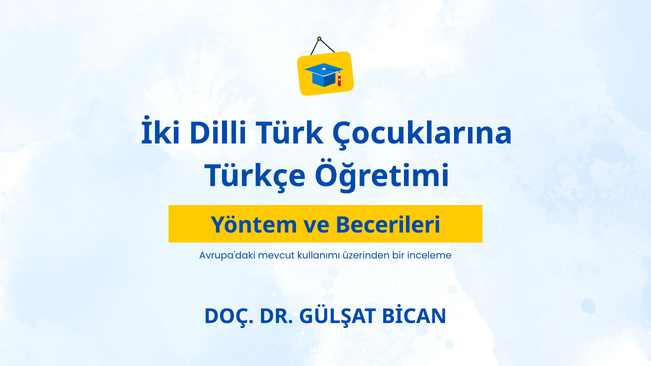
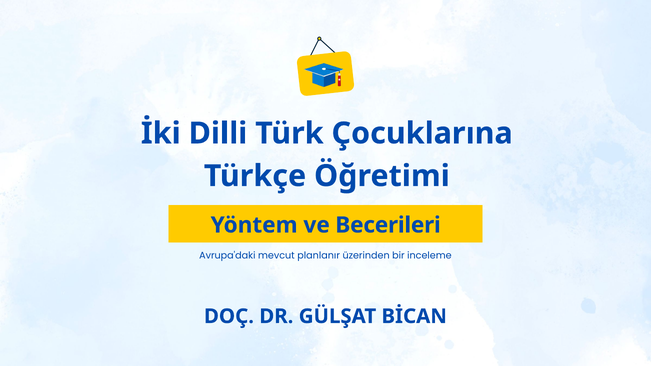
kullanımı: kullanımı -> planlanır
